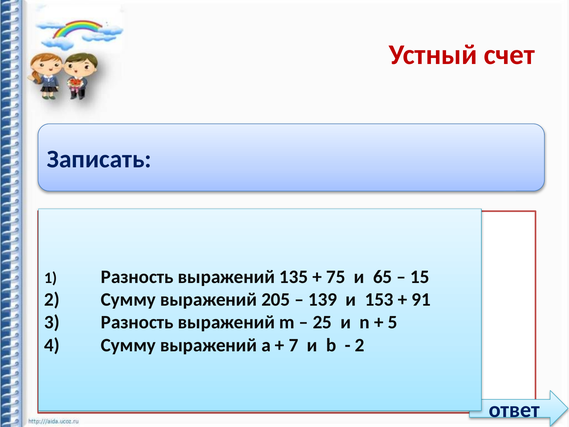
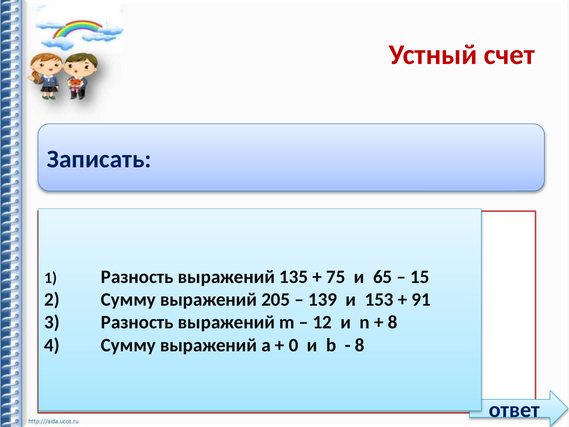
25: 25 -> 12
5 at (393, 322): 5 -> 8
7 at (294, 345): 7 -> 0
2 at (360, 345): 2 -> 8
